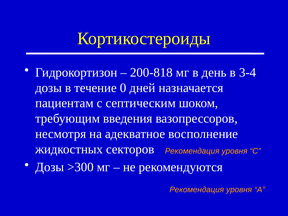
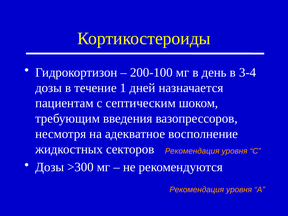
200-818: 200-818 -> 200-100
0: 0 -> 1
